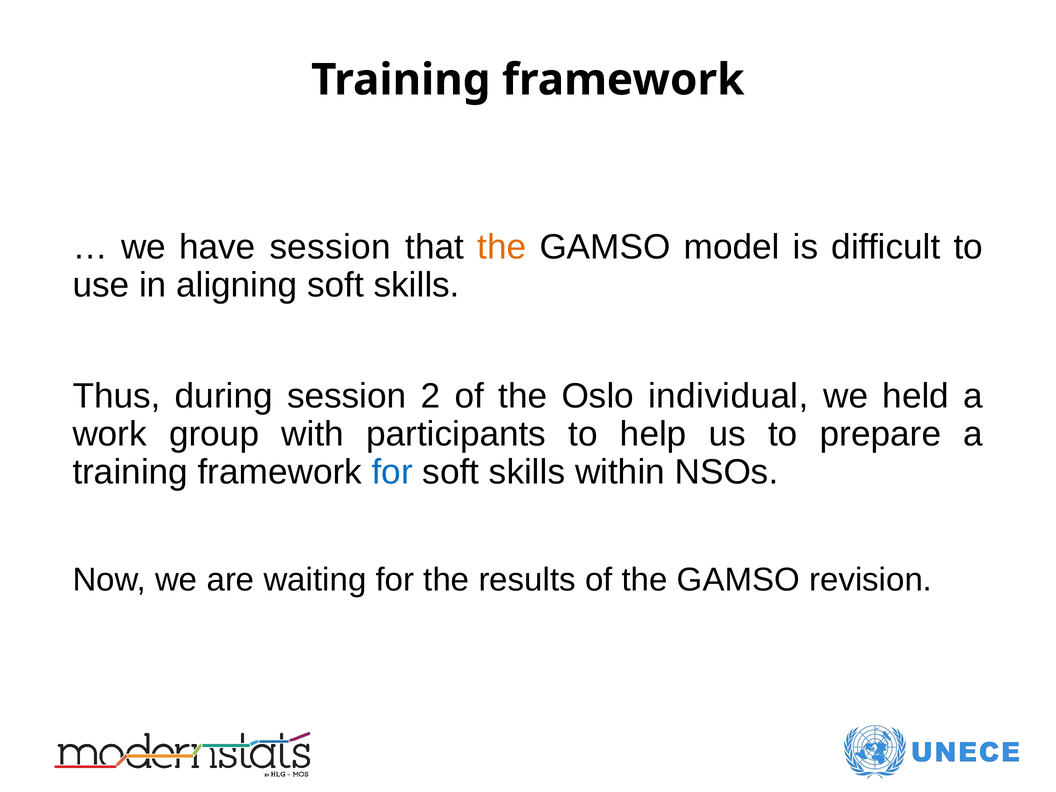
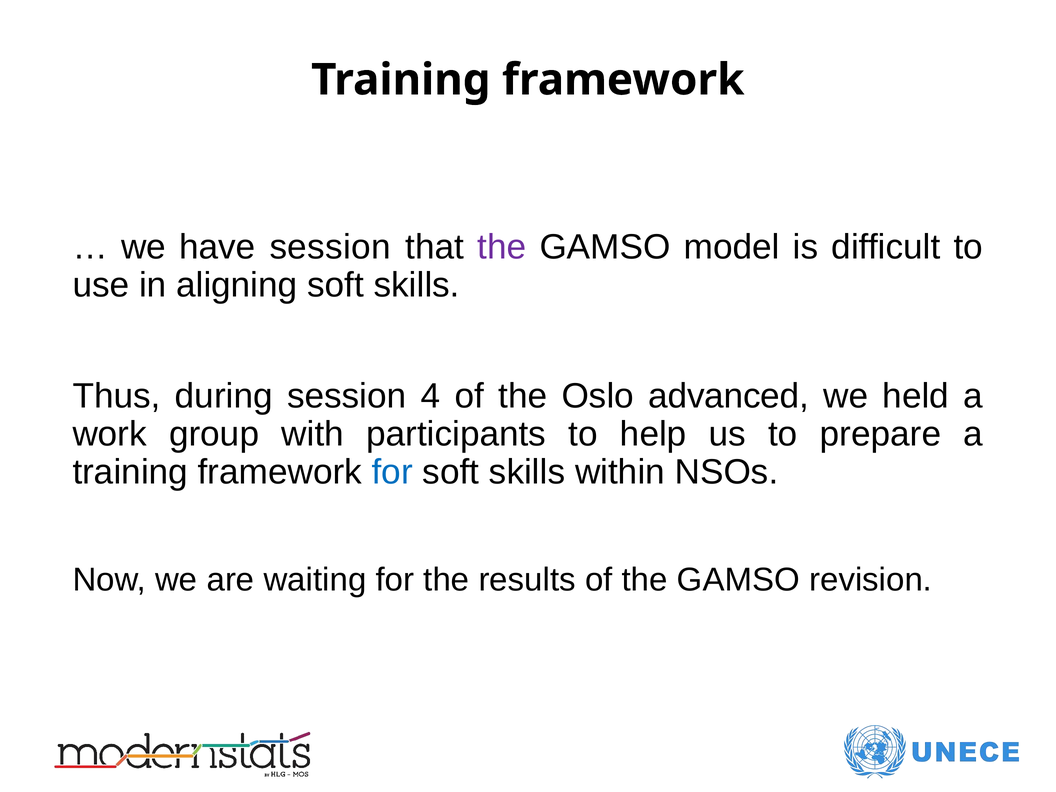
the at (502, 247) colour: orange -> purple
2: 2 -> 4
individual: individual -> advanced
